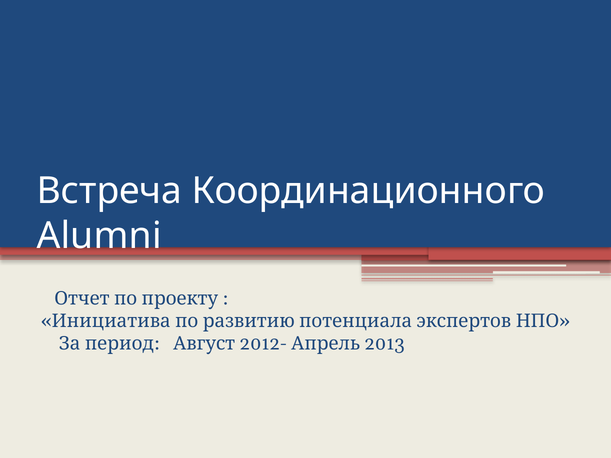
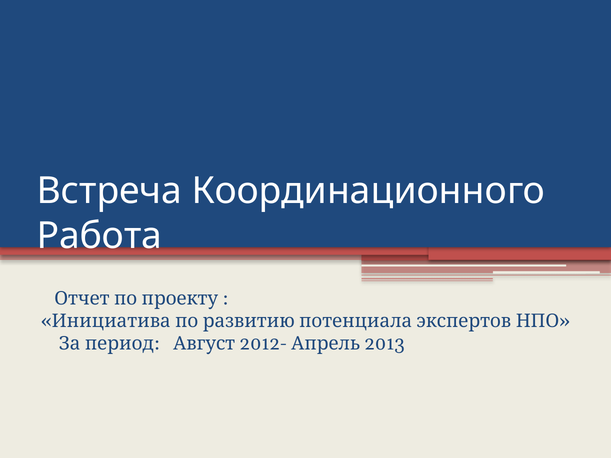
Alumni: Alumni -> Работа
